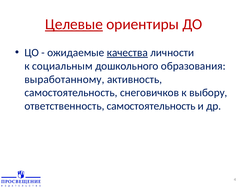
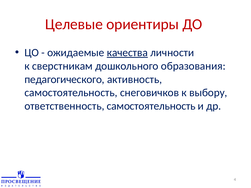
Целевые underline: present -> none
социальным: социальным -> сверстникам
выработанному: выработанному -> педагогического
